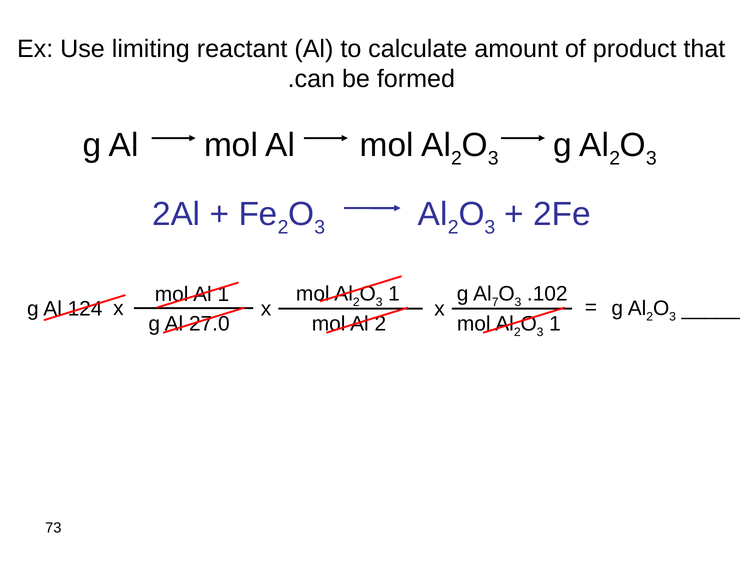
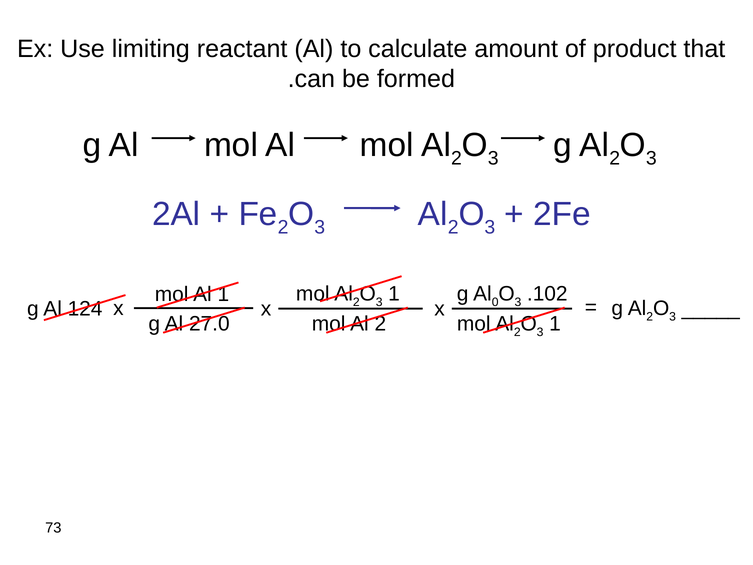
7: 7 -> 0
